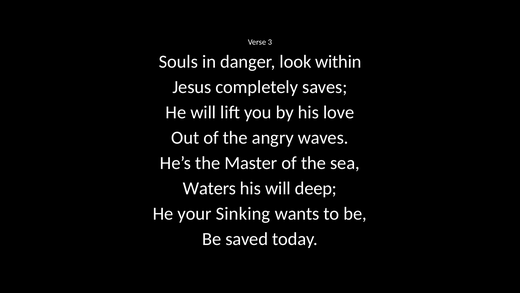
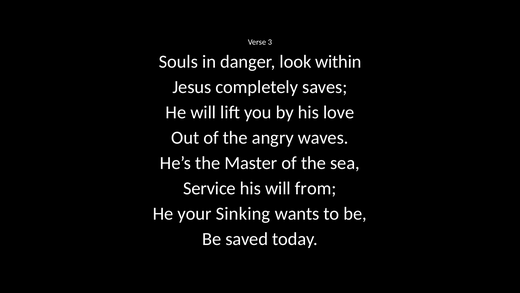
Waters: Waters -> Service
deep: deep -> from
